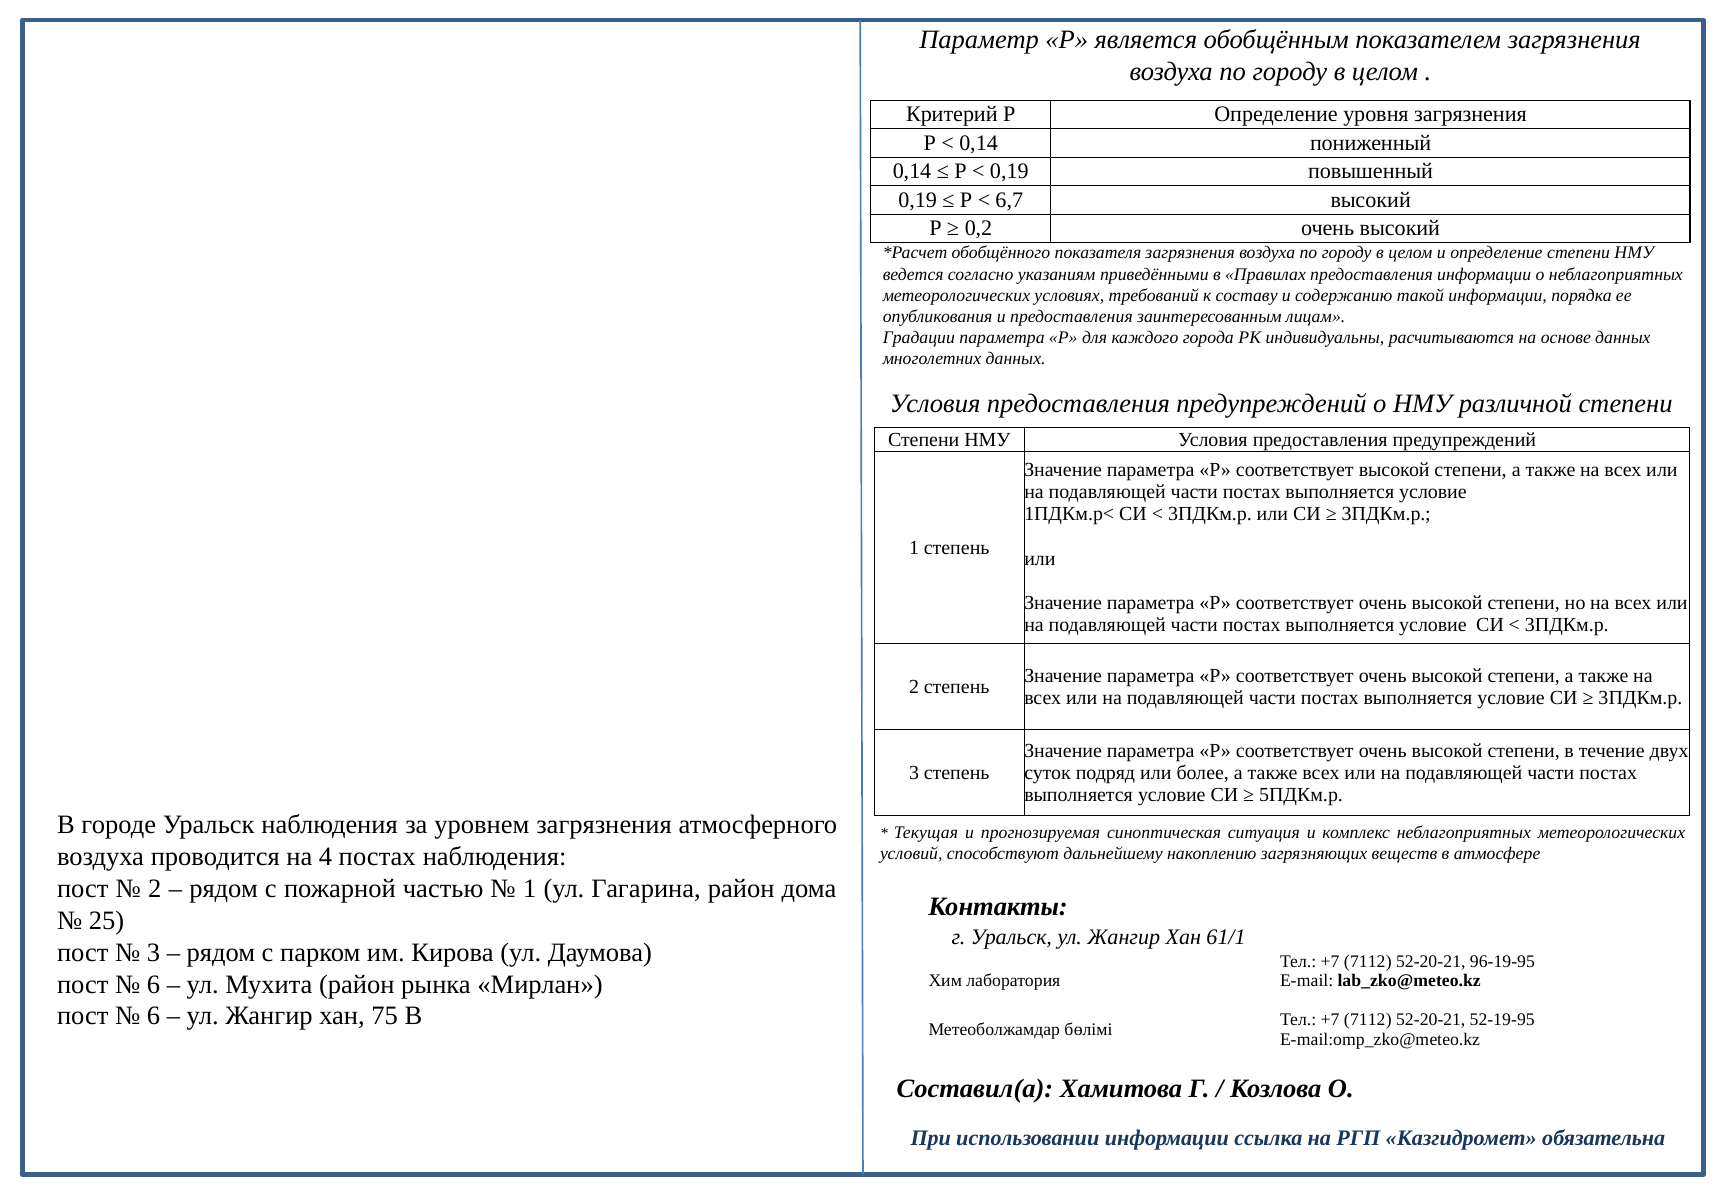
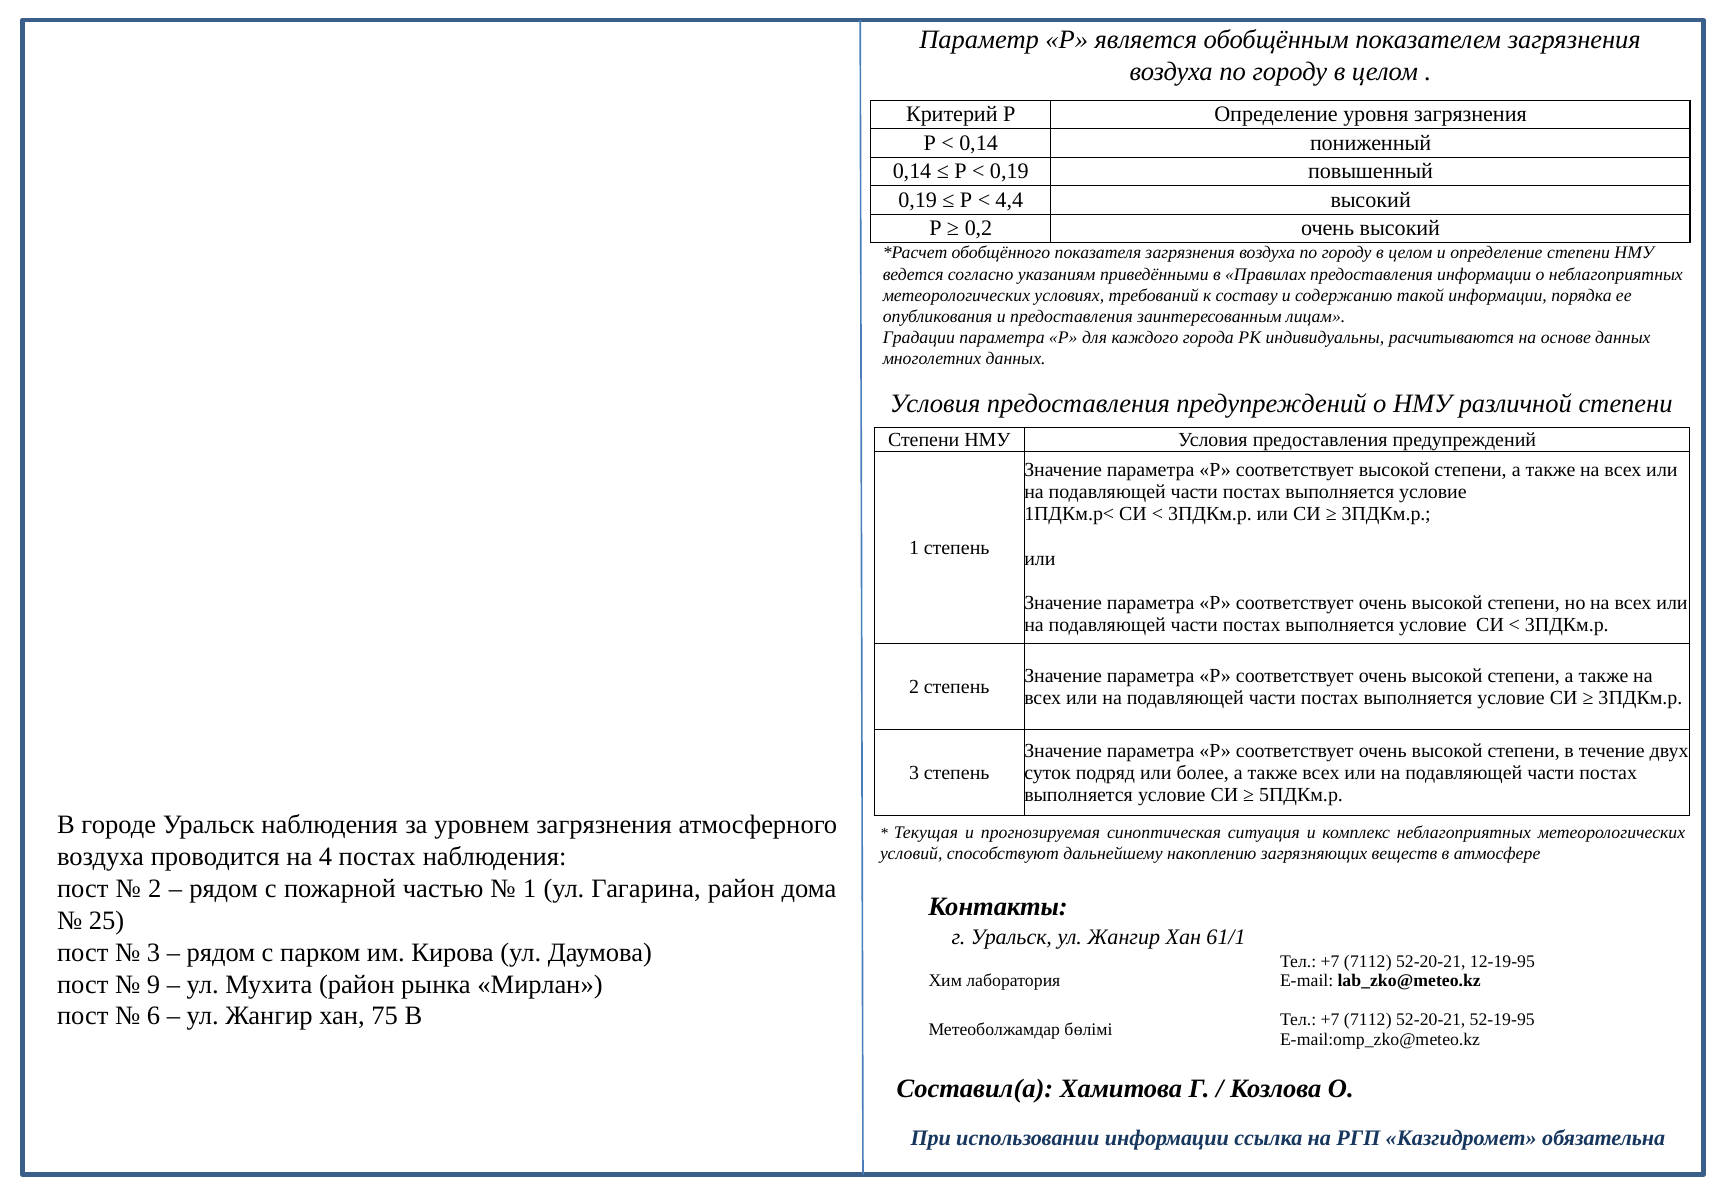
6,7: 6,7 -> 4,4
96-19-95: 96-19-95 -> 12-19-95
6 at (154, 984): 6 -> 9
